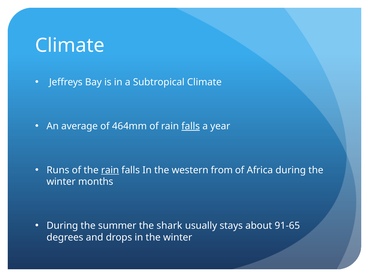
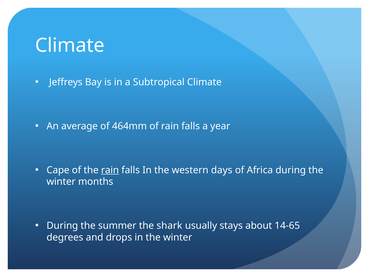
falls at (191, 126) underline: present -> none
Runs: Runs -> Cape
from: from -> days
91-65: 91-65 -> 14-65
